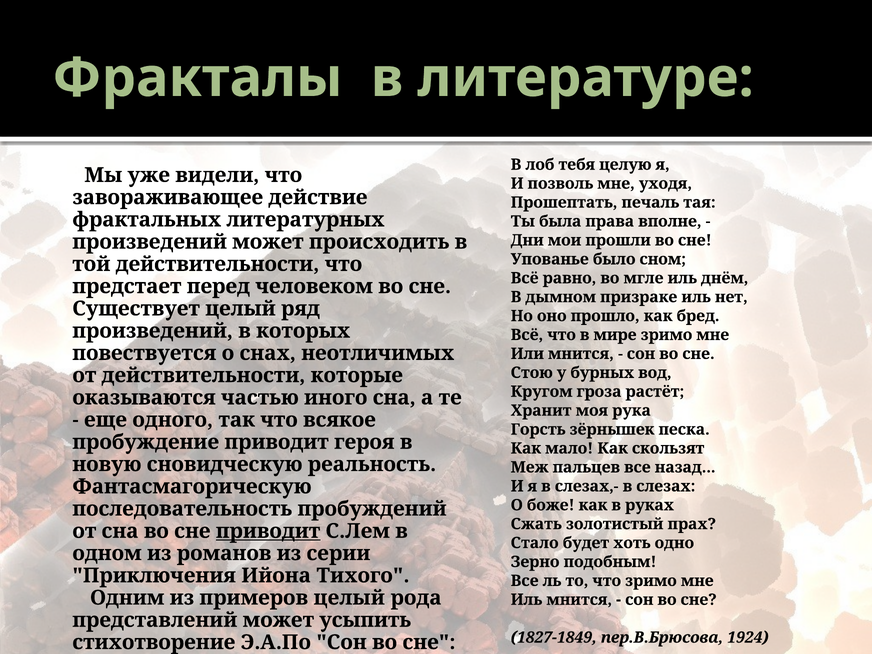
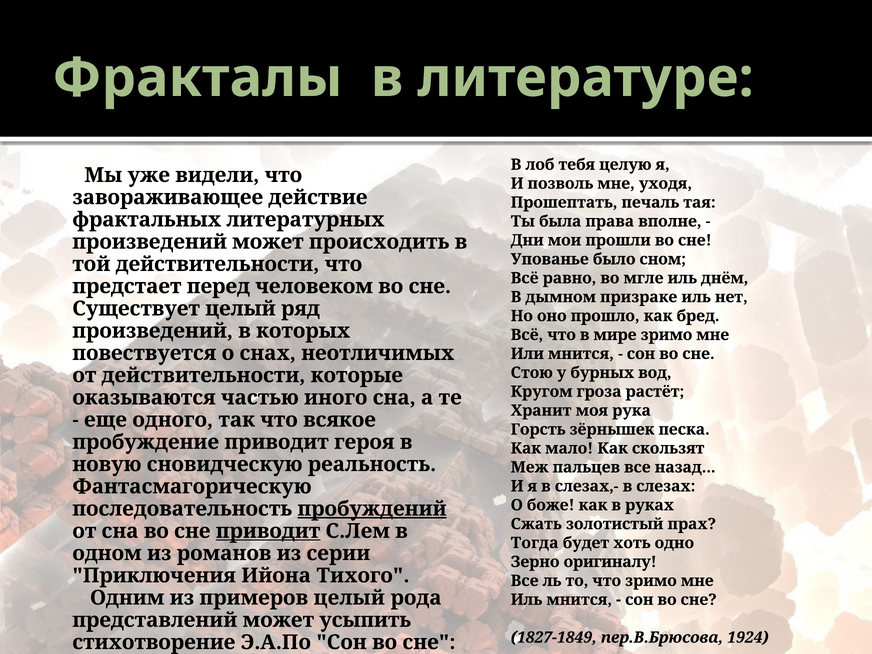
пробуждений underline: none -> present
Стало: Стало -> Тогда
подобным: подобным -> оригиналу
